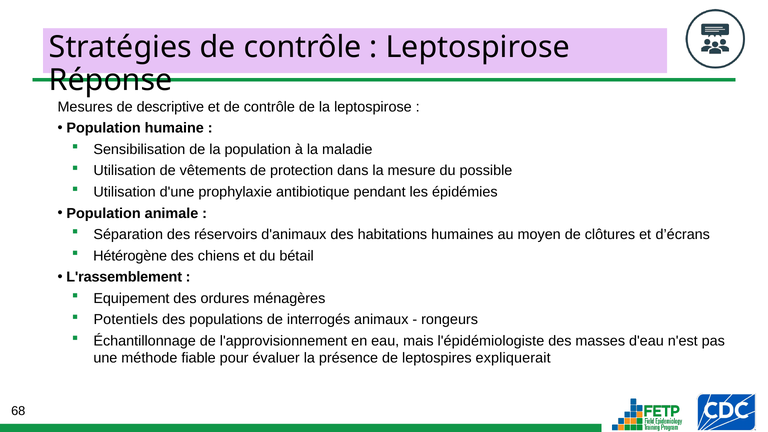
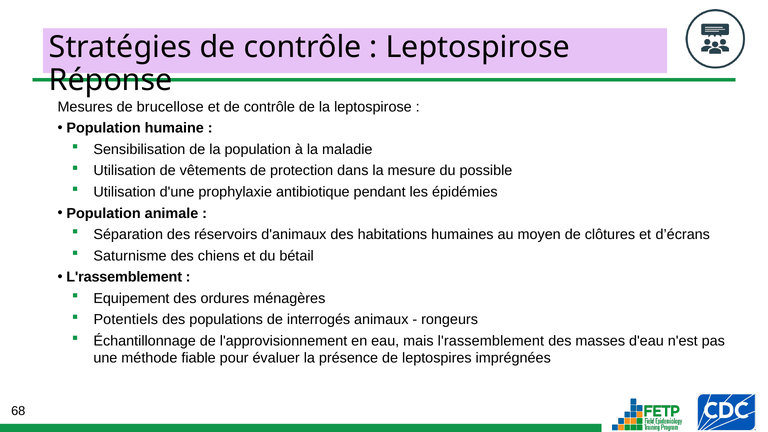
descriptive: descriptive -> brucellose
Hétérogène: Hétérogène -> Saturnisme
mais l'épidémiologiste: l'épidémiologiste -> l'rassemblement
expliquerait: expliquerait -> imprégnées
